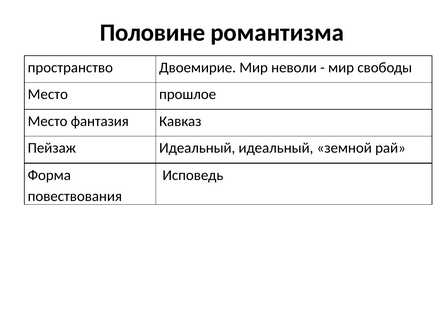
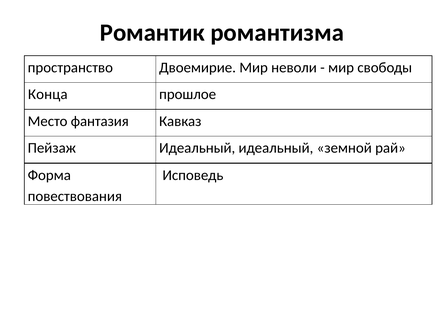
Половине: Половине -> Романтик
Место at (48, 95): Место -> Конца
